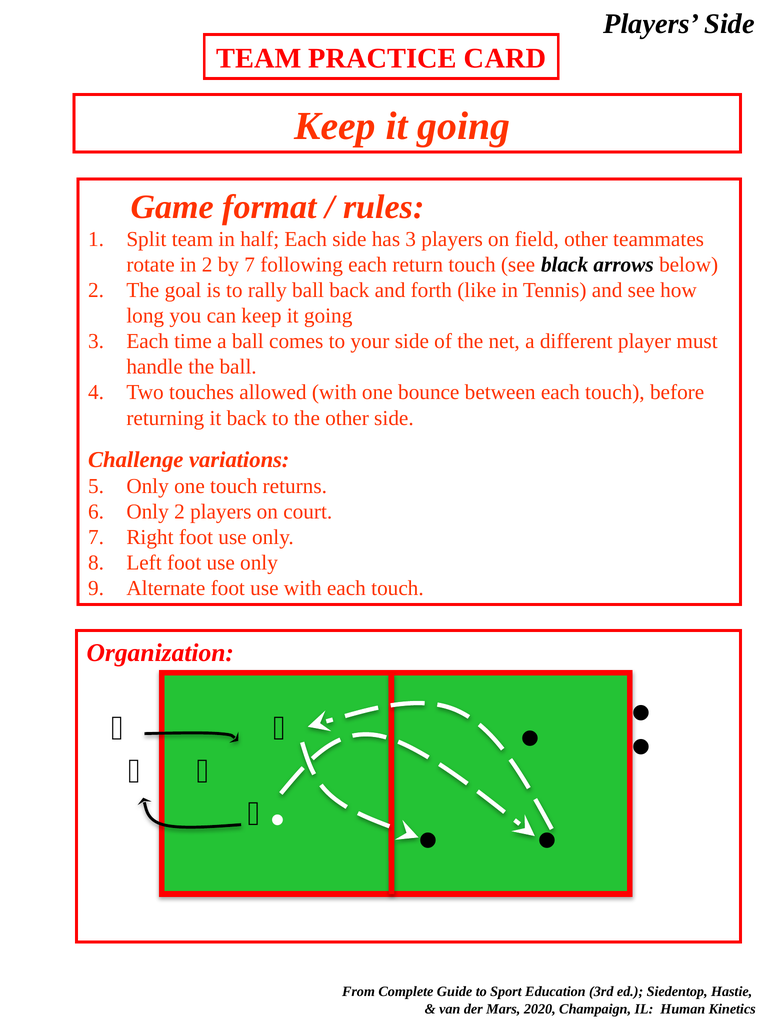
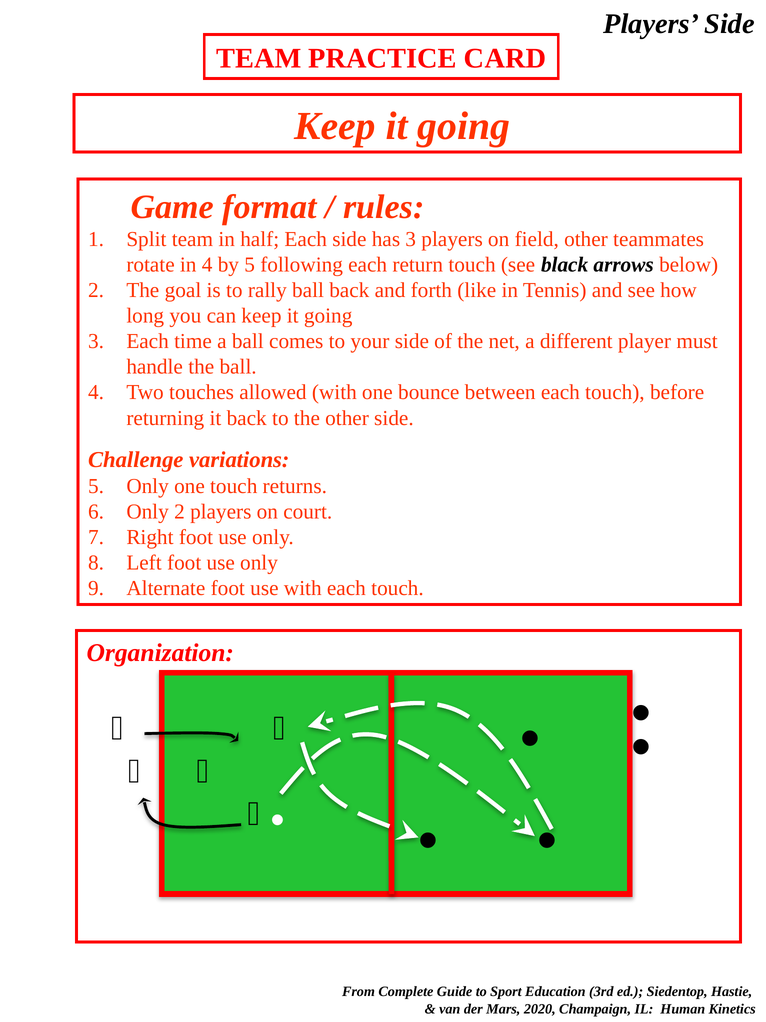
in 2: 2 -> 4
by 7: 7 -> 5
